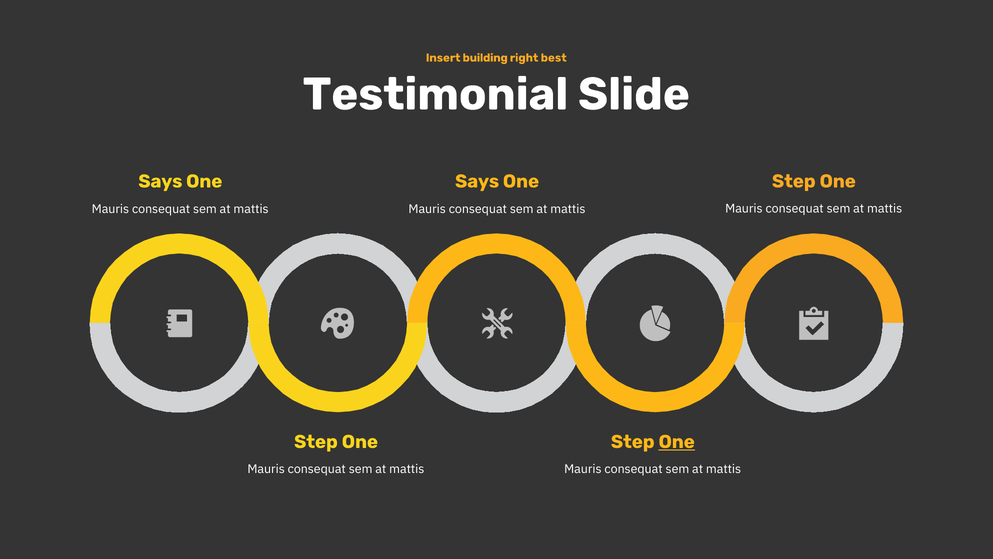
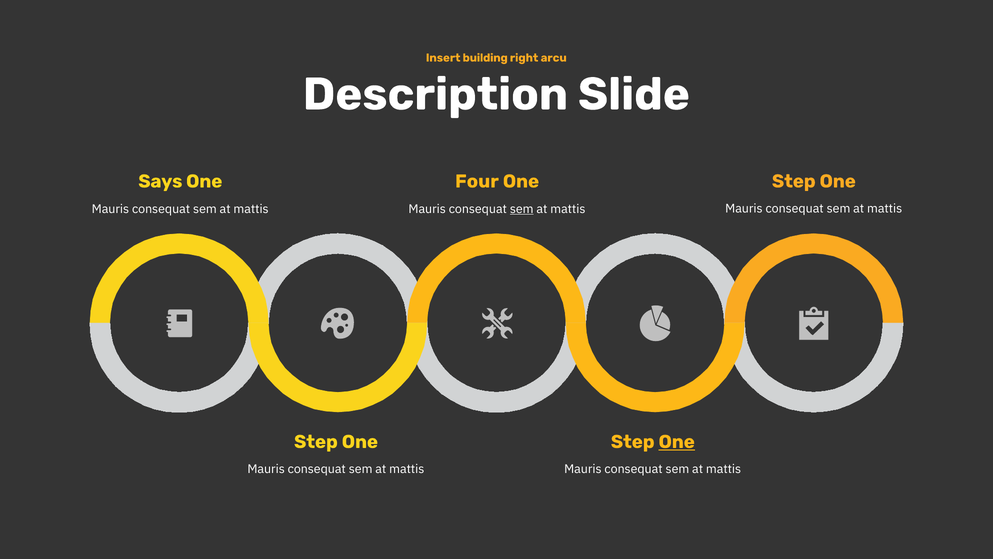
best: best -> arcu
Testimonial: Testimonial -> Description
Says at (477, 181): Says -> Four
sem at (522, 209) underline: none -> present
